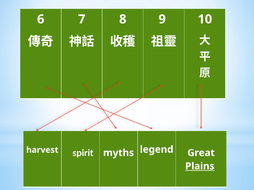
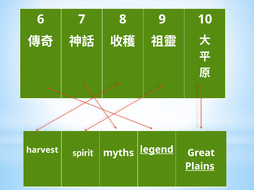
legend underline: none -> present
